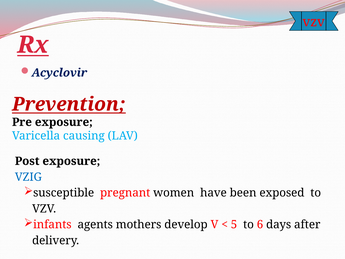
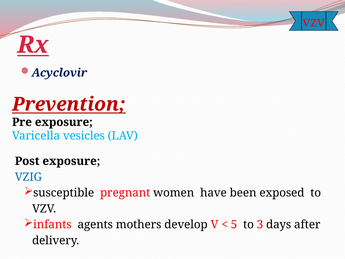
causing: causing -> vesicles
6: 6 -> 3
